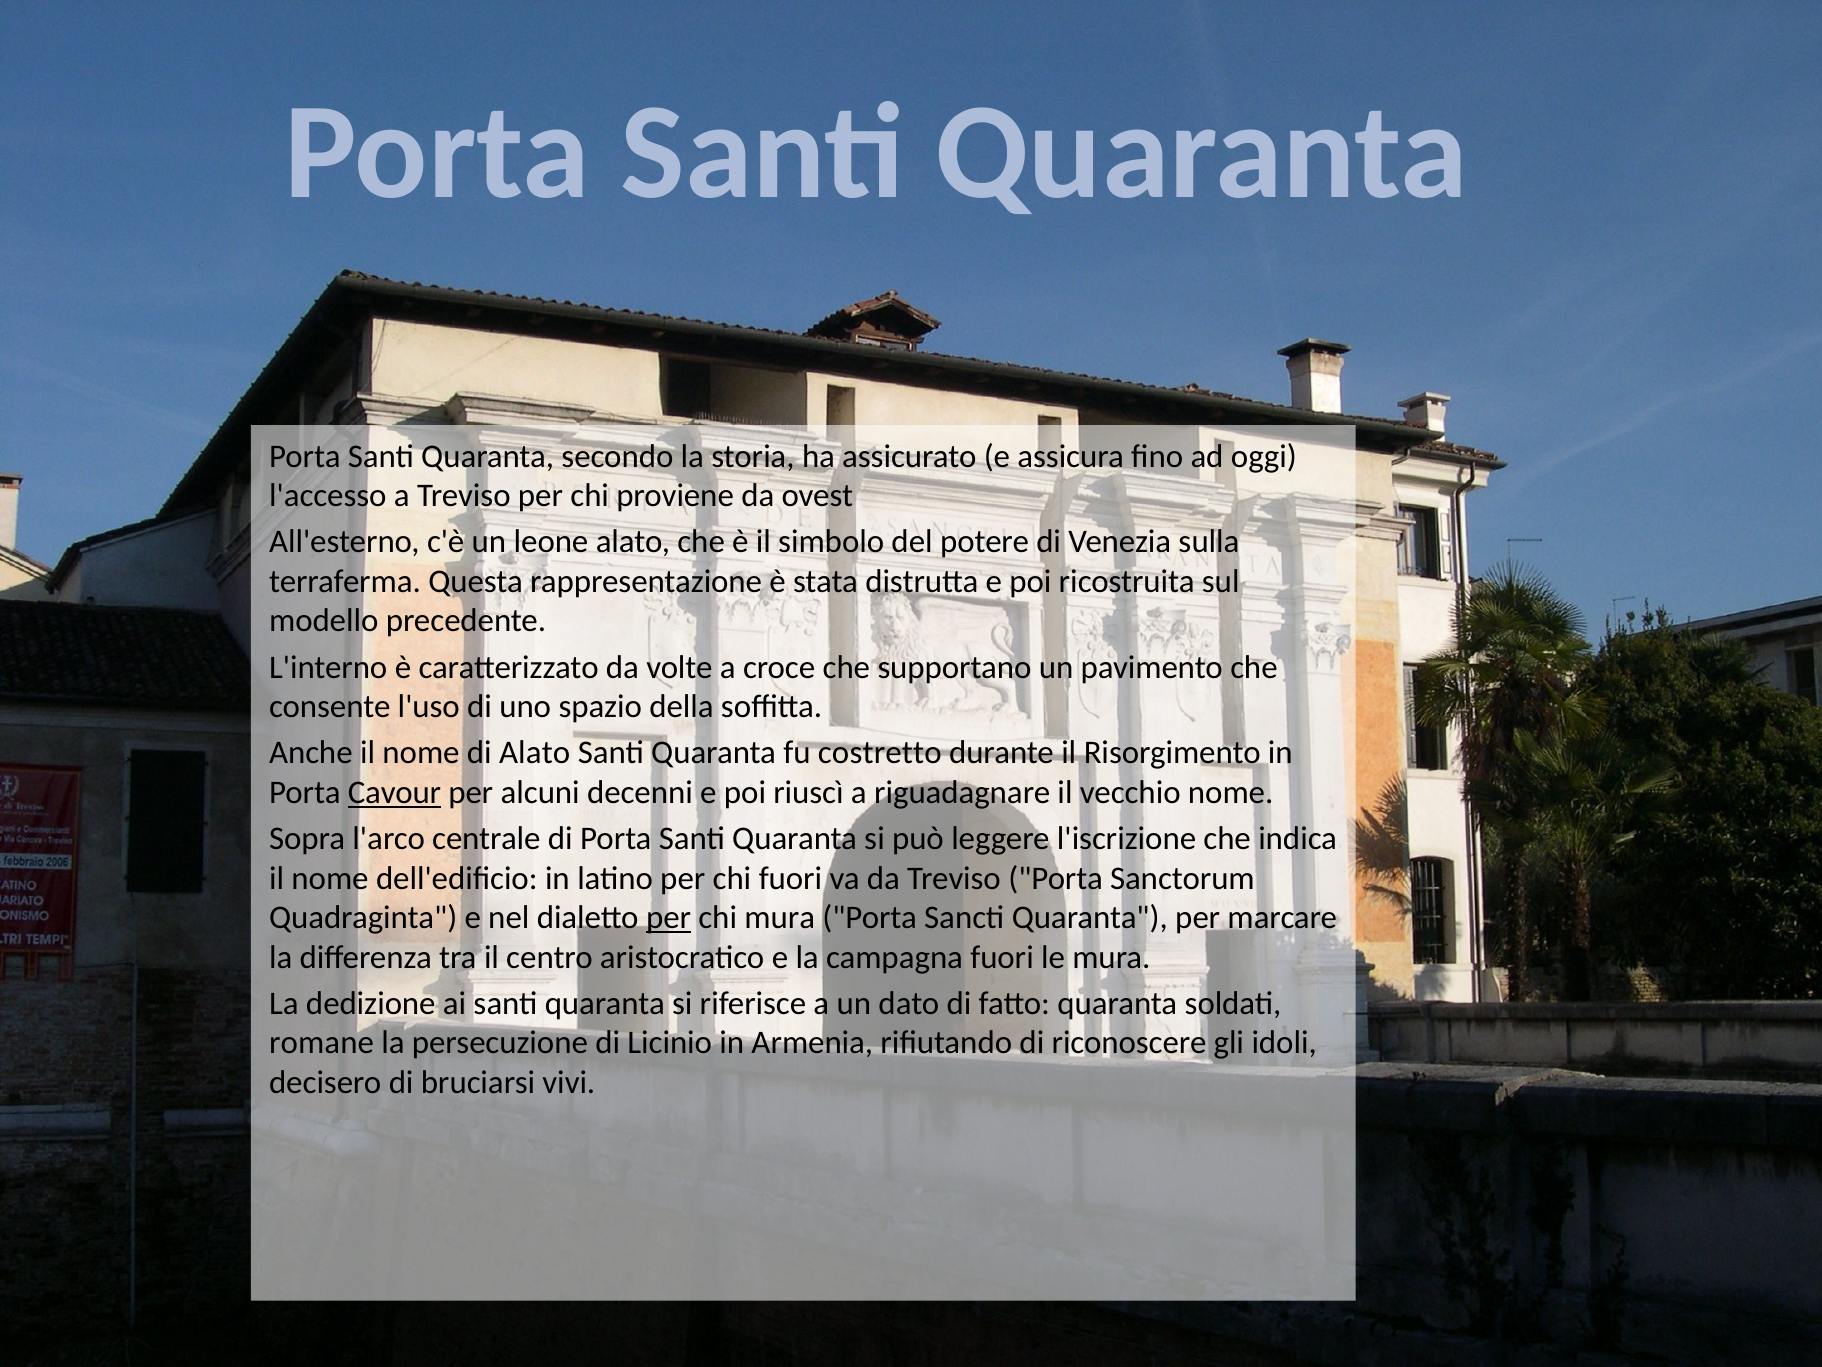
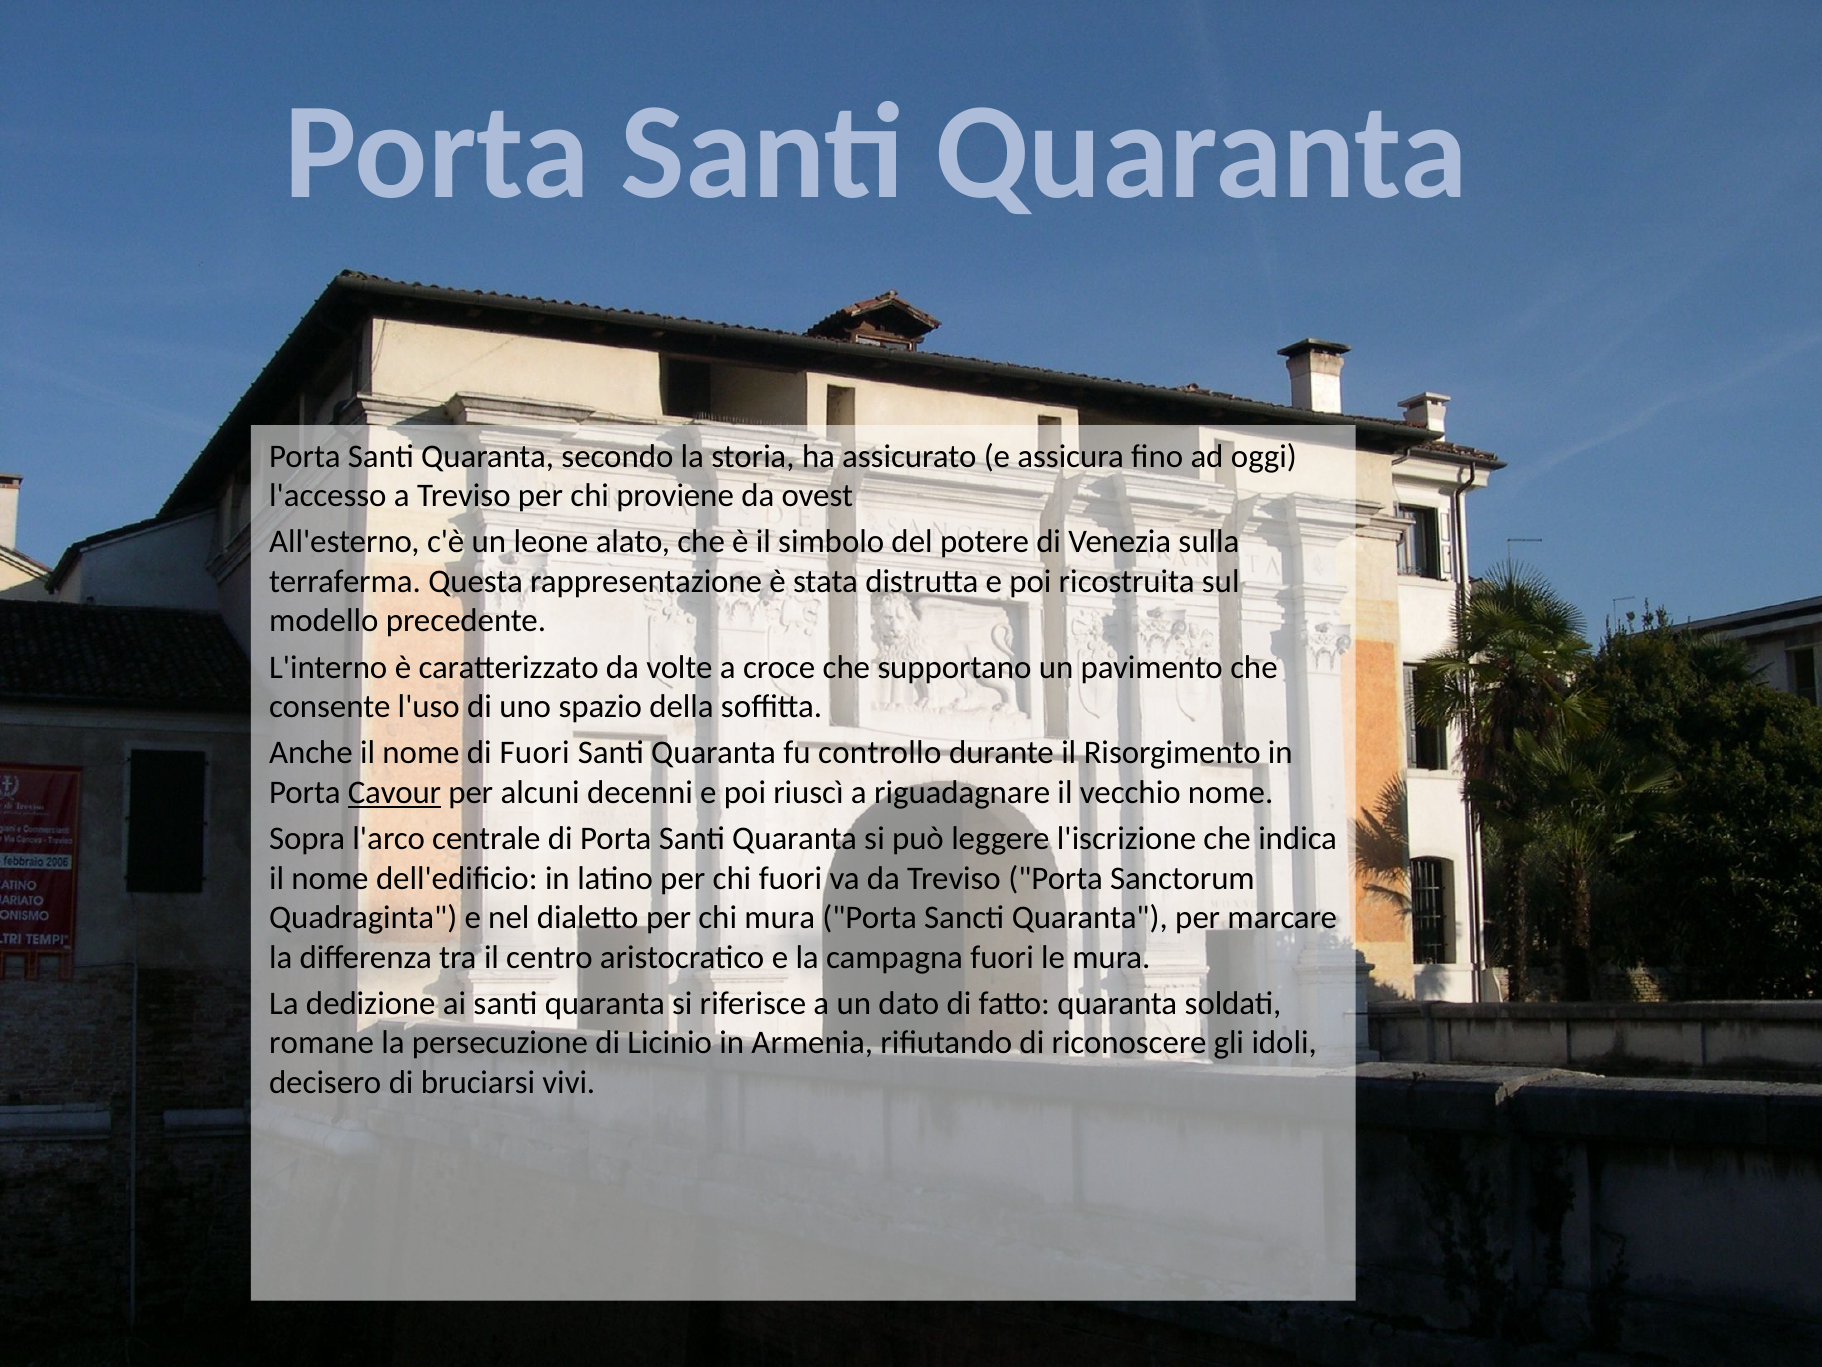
di Alato: Alato -> Fuori
costretto: costretto -> controllo
per at (669, 917) underline: present -> none
